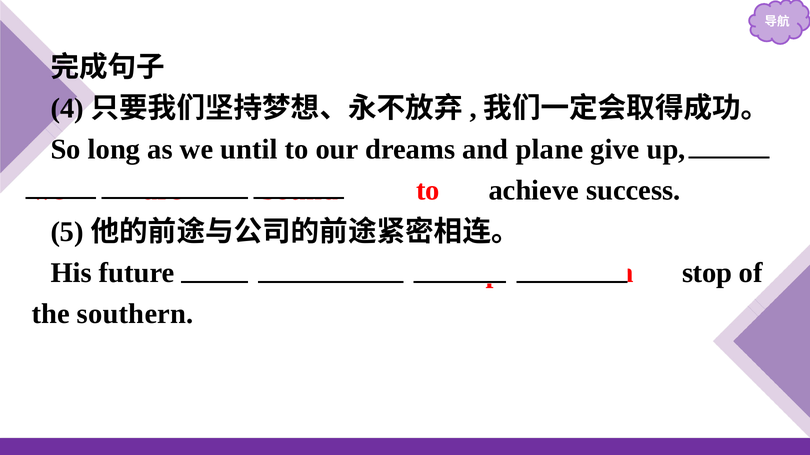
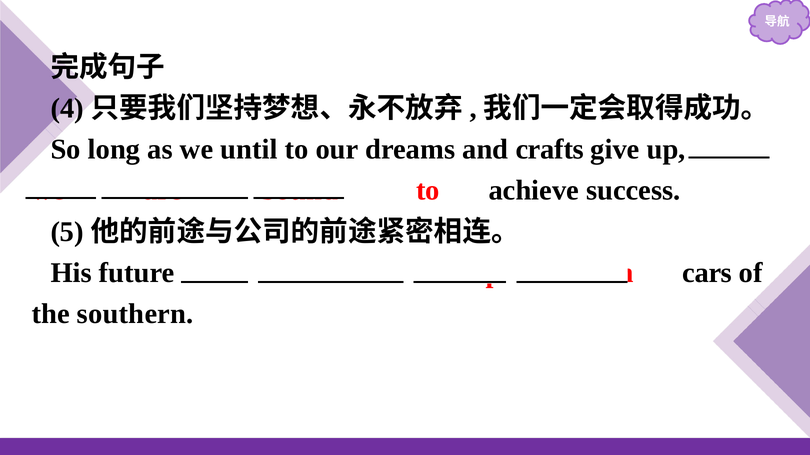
plane: plane -> crafts
stop: stop -> cars
